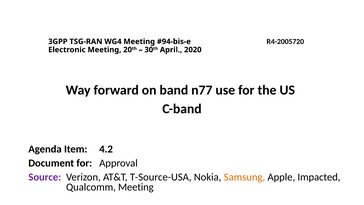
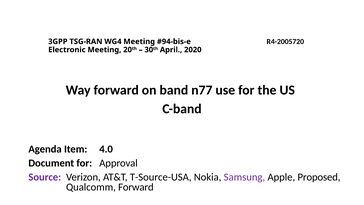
4.2: 4.2 -> 4.0
Samsung colour: orange -> purple
Impacted: Impacted -> Proposed
Qualcomm Meeting: Meeting -> Forward
